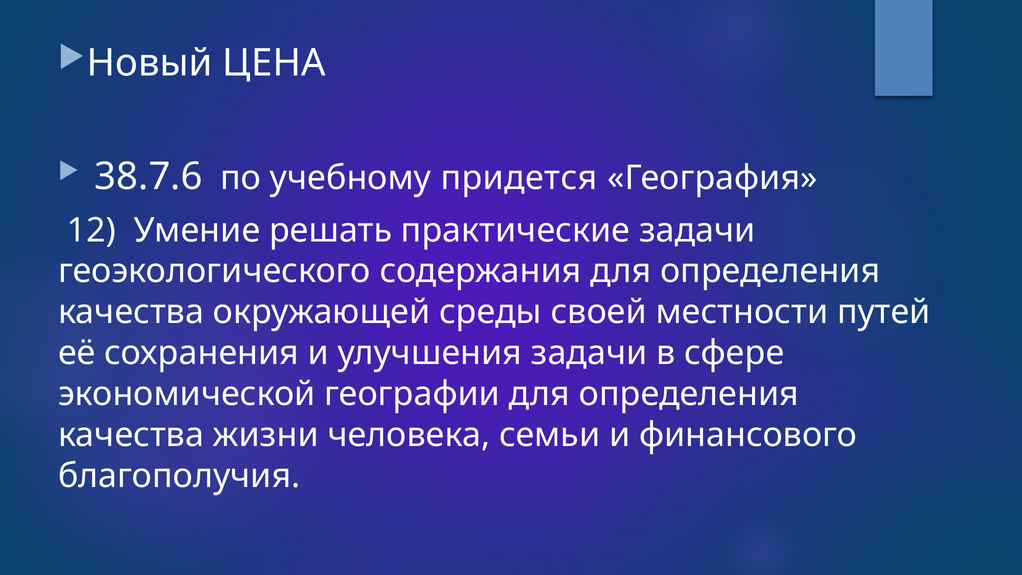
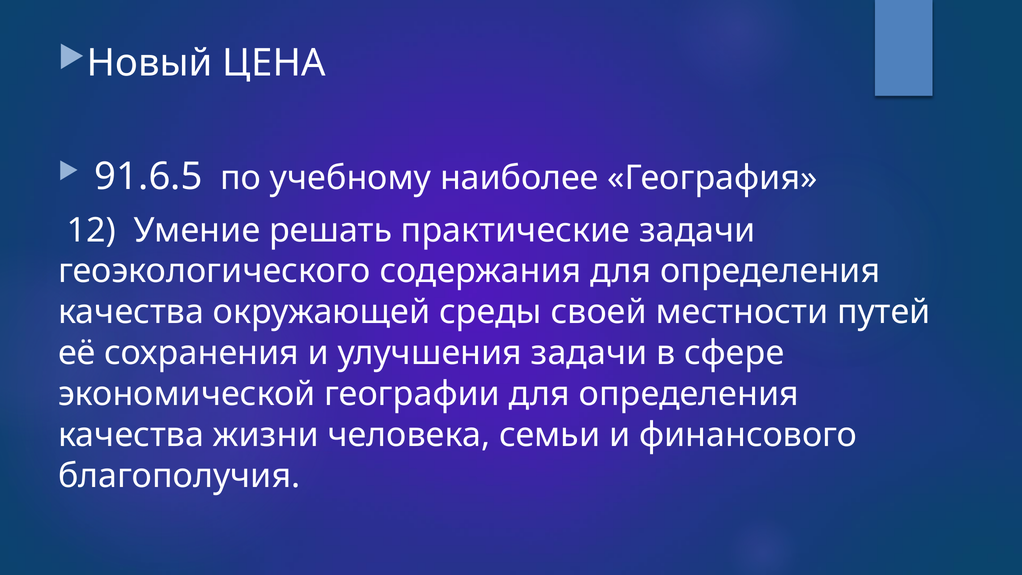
38.7.6: 38.7.6 -> 91.6.5
придется: придется -> наиболее
